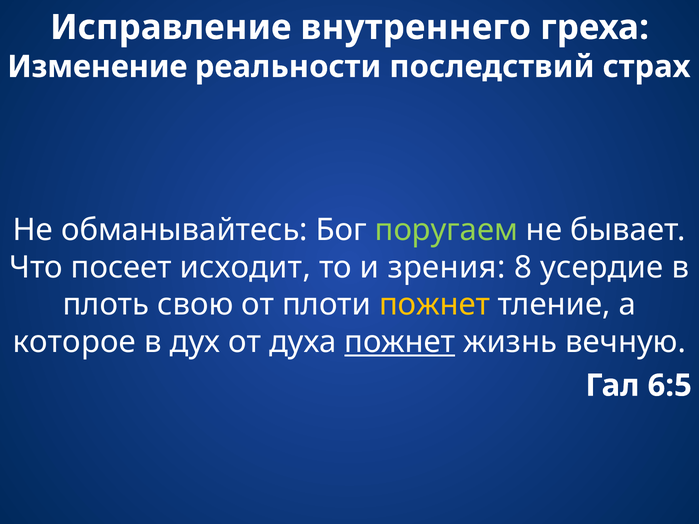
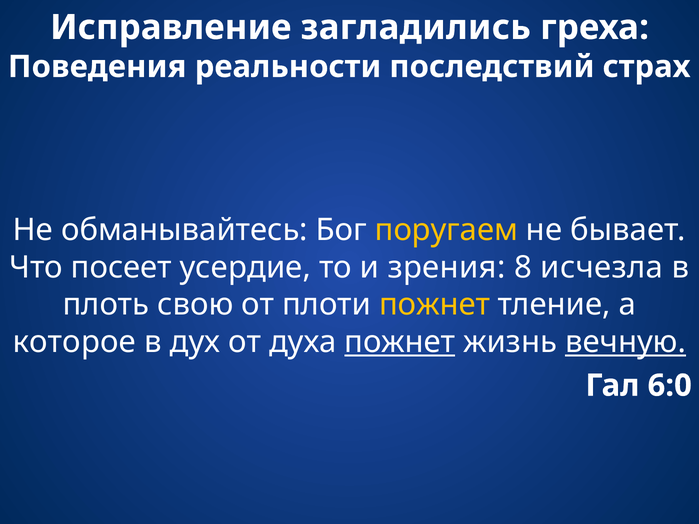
внутреннего: внутреннего -> загладились
Изменение: Изменение -> Поведения
поругаем colour: light green -> yellow
исходит: исходит -> усердие
усердие: усердие -> исчезла
вечную underline: none -> present
6:5: 6:5 -> 6:0
